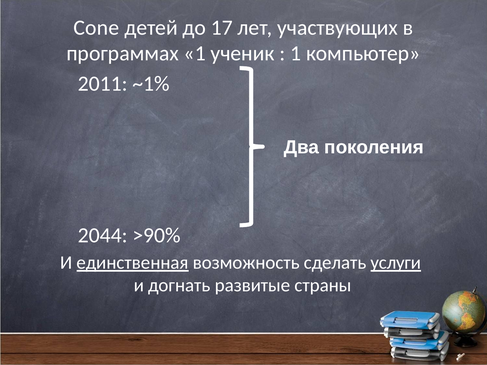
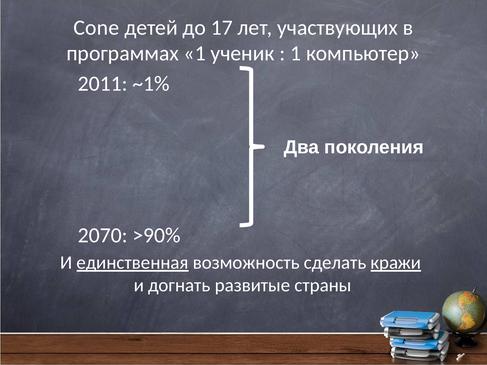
2044: 2044 -> 2070
услуги: услуги -> кражи
